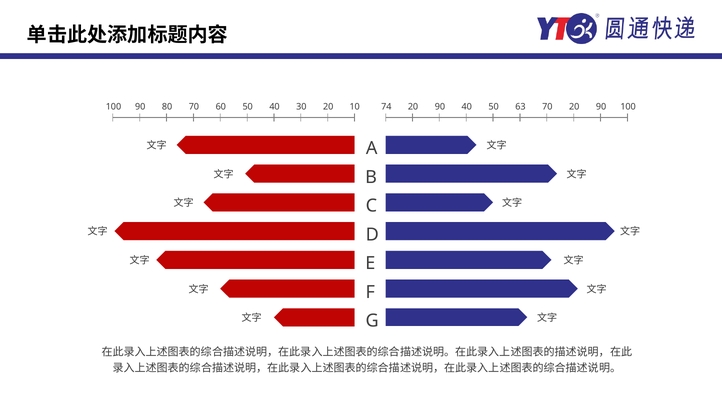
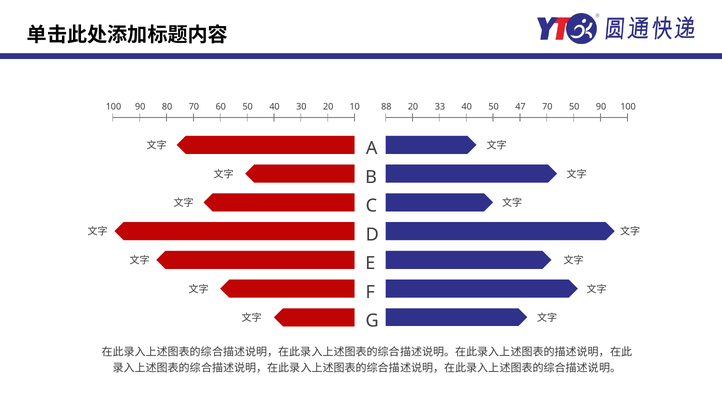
74: 74 -> 88
90 at (440, 107): 90 -> 33
63: 63 -> 47
70 20: 20 -> 50
